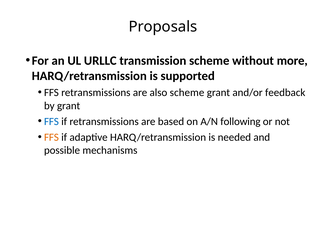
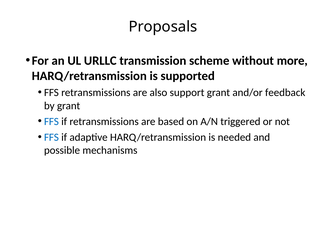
also scheme: scheme -> support
following: following -> triggered
FFS at (51, 137) colour: orange -> blue
